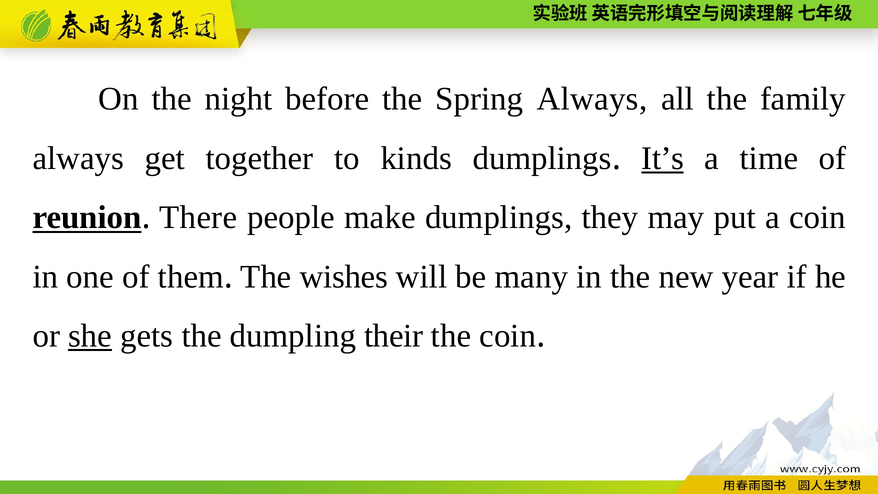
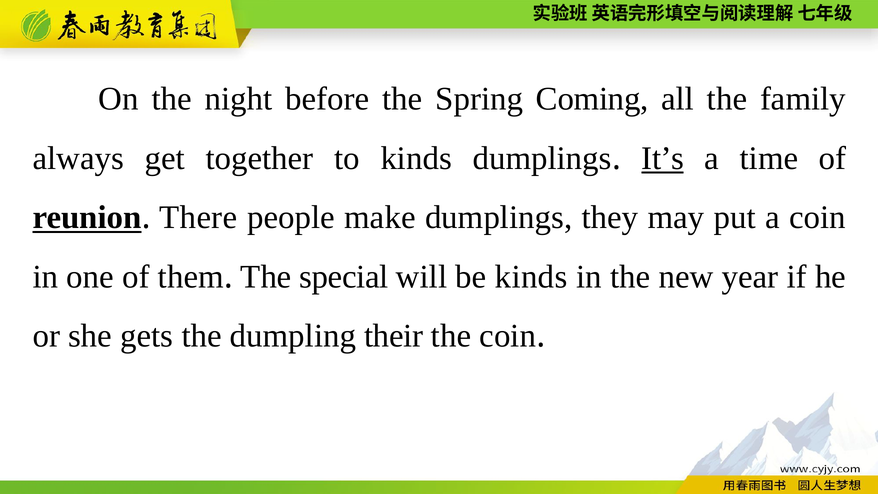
Spring Always: Always -> Coming
wishes: wishes -> special
be many: many -> kinds
she underline: present -> none
